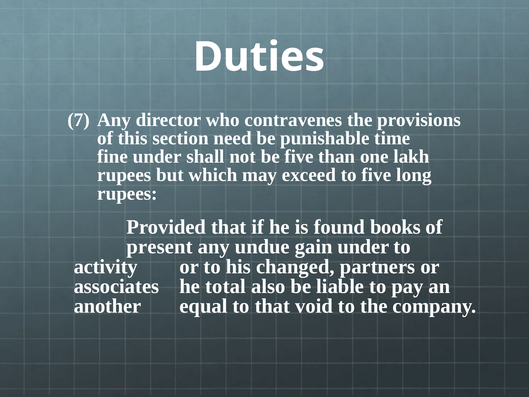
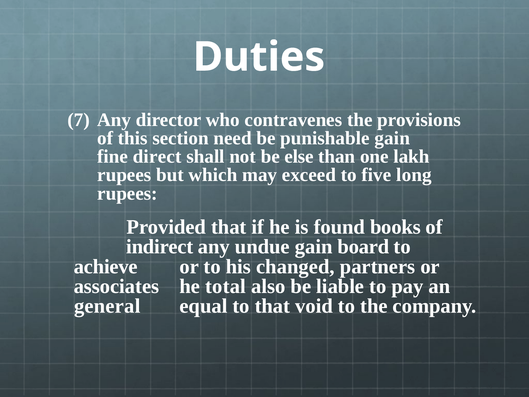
punishable time: time -> gain
fine under: under -> direct
be five: five -> else
present: present -> indirect
gain under: under -> board
activity: activity -> achieve
another: another -> general
